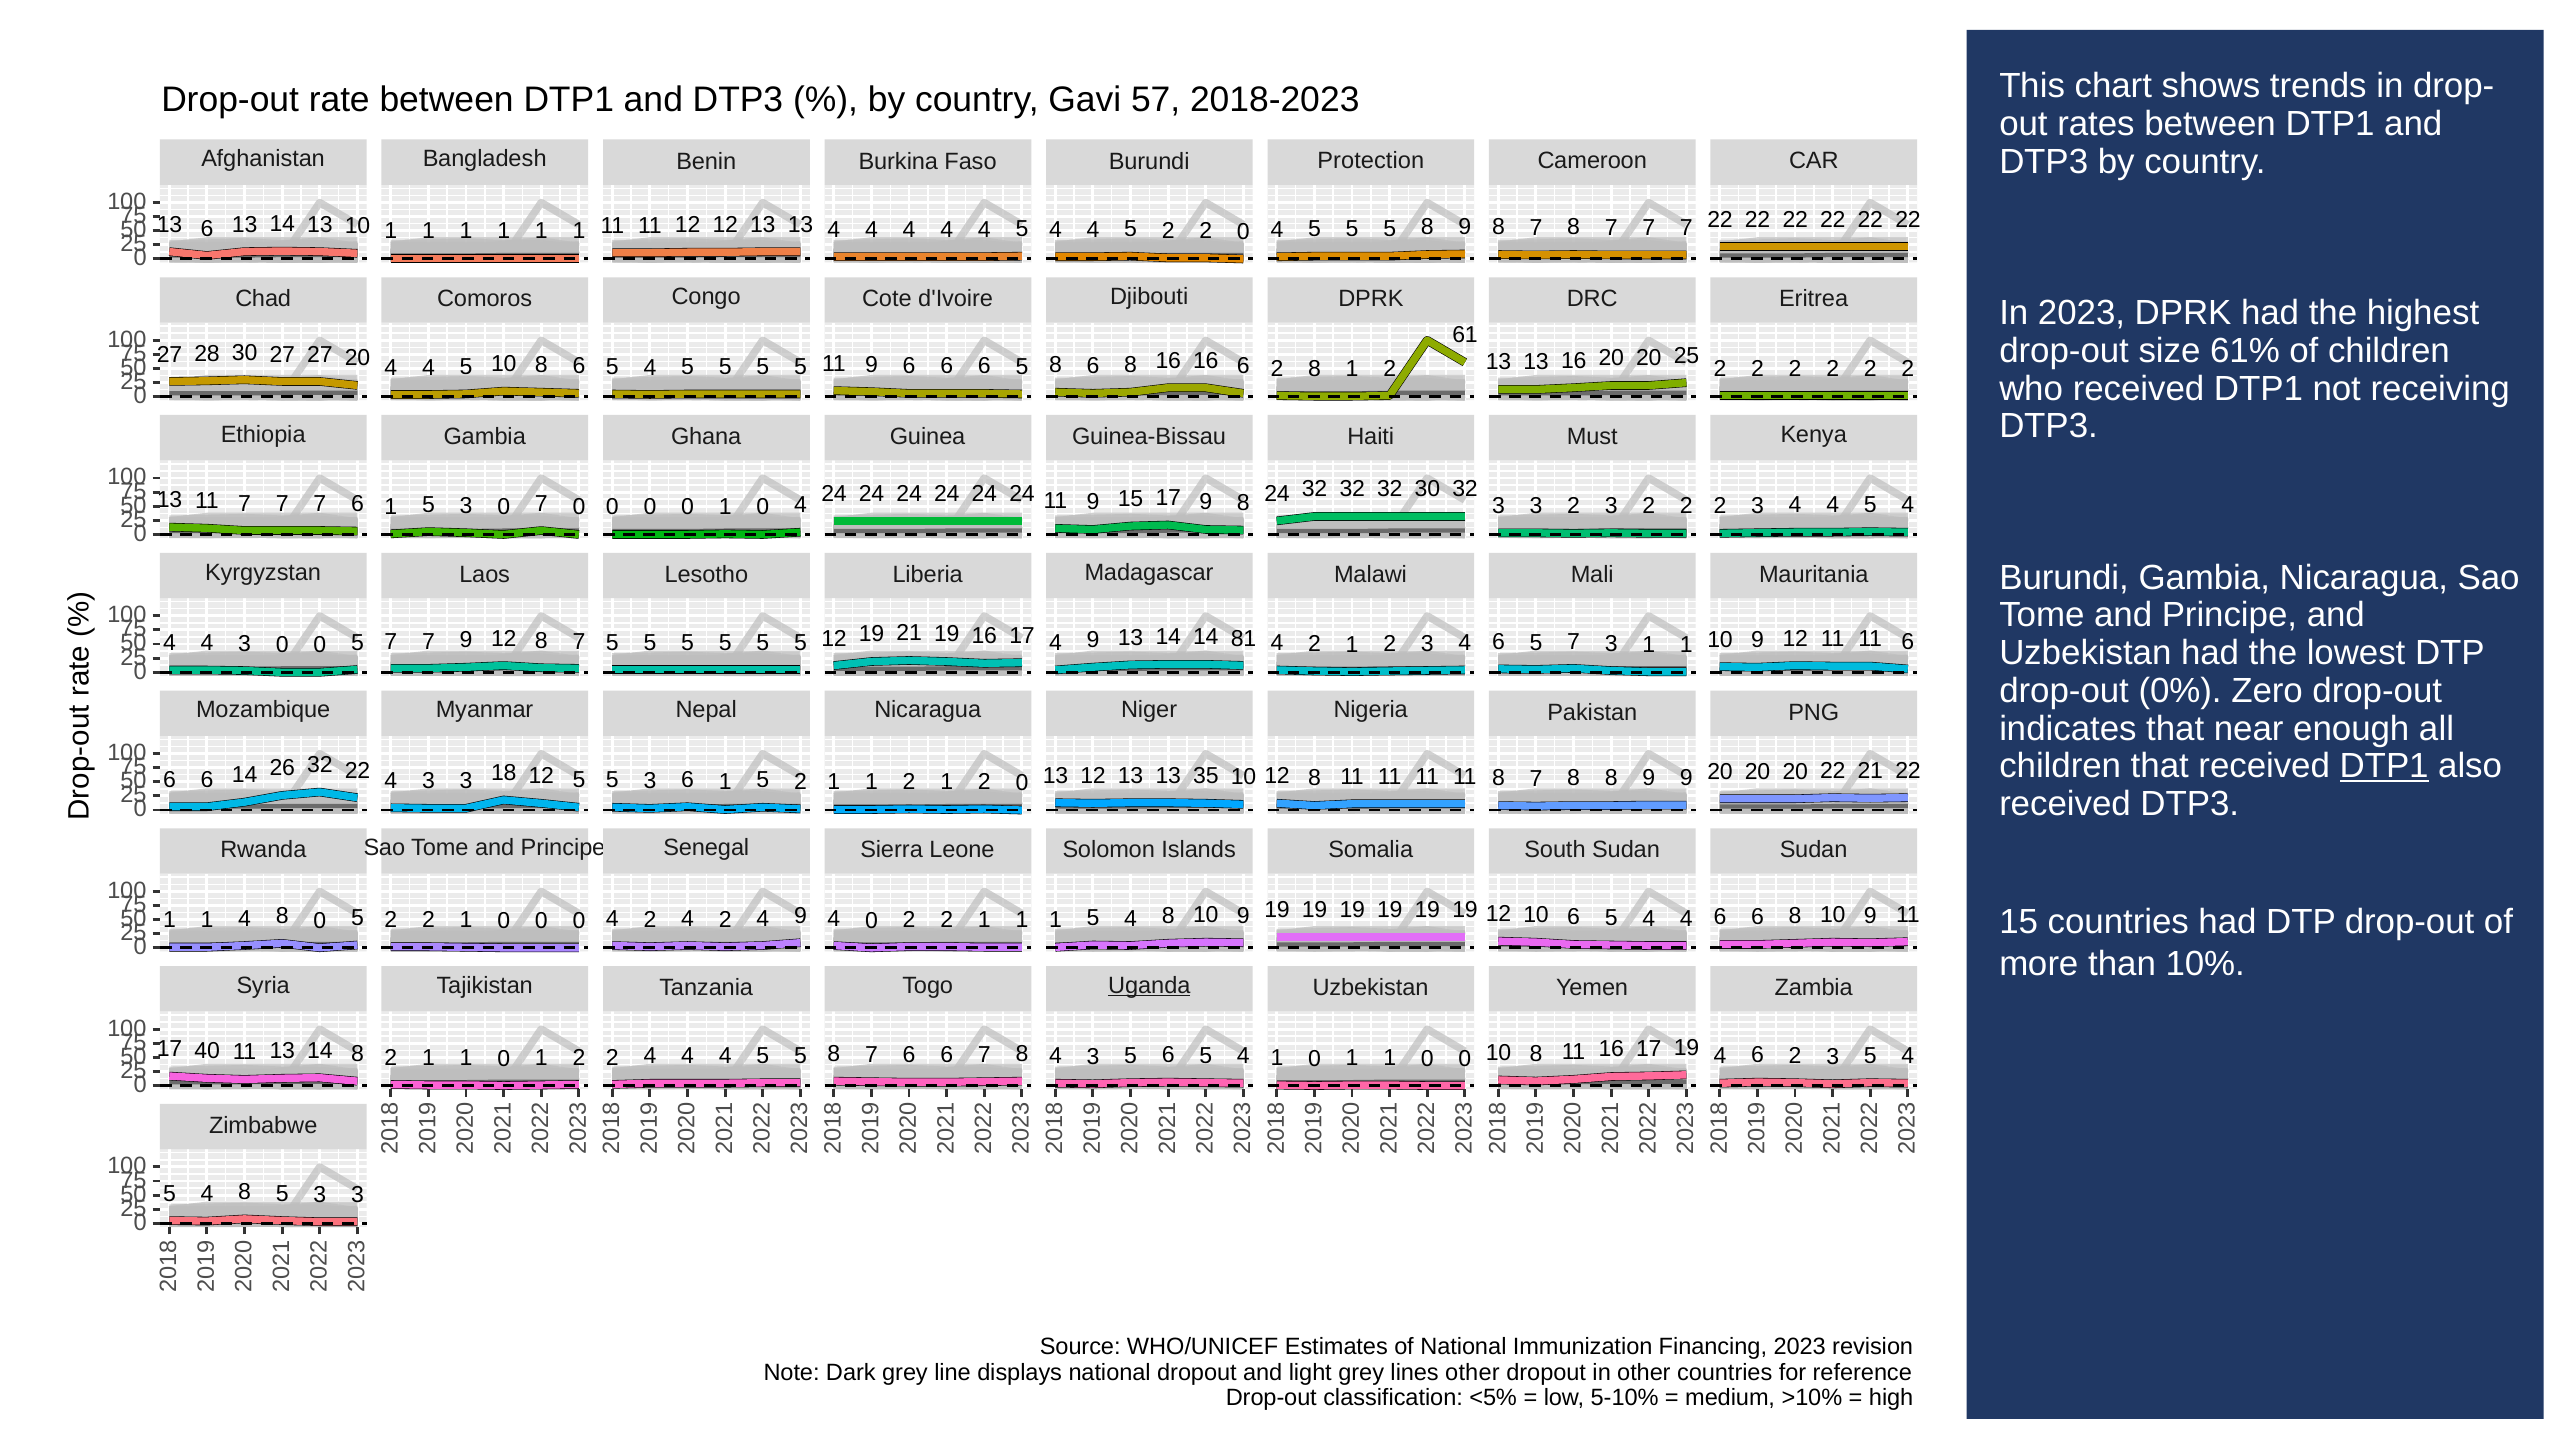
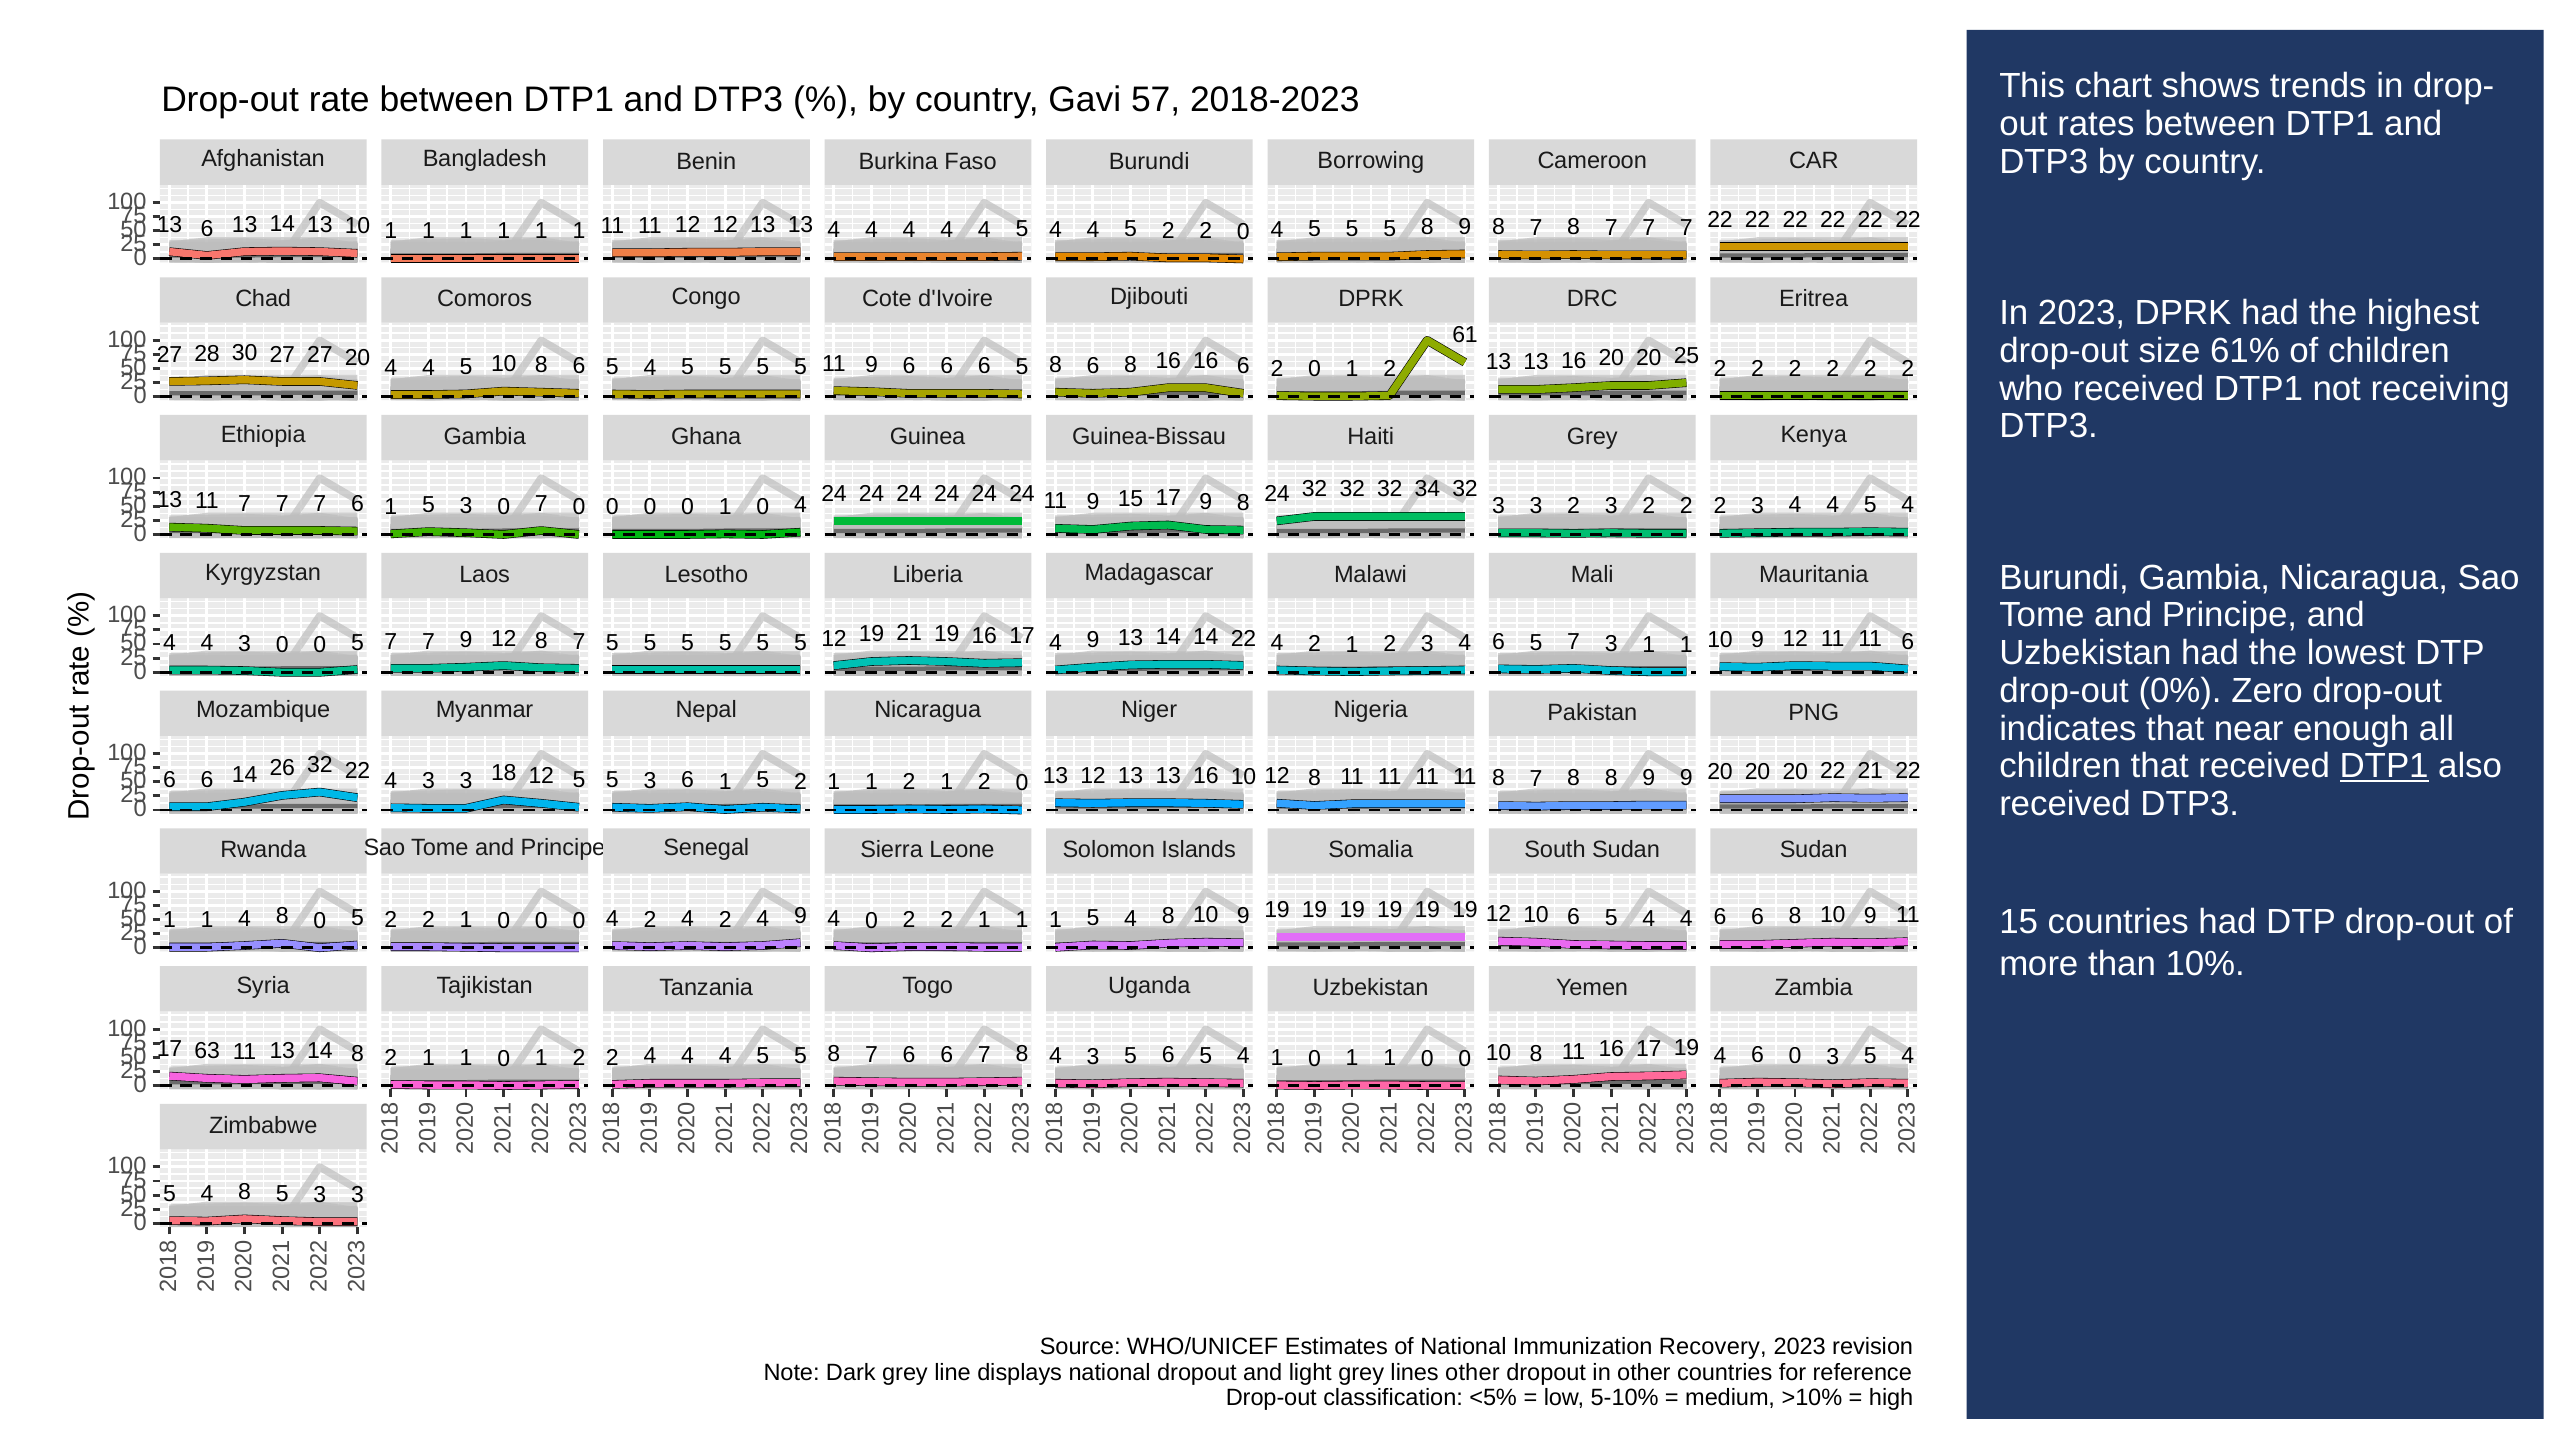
Protection: Protection -> Borrowing
8 at (1315, 369): 8 -> 0
Haiti Must: Must -> Grey
32 30: 30 -> 34
14 81: 81 -> 22
12 13 13 35: 35 -> 16
Uganda underline: present -> none
40: 40 -> 63
6 2: 2 -> 0
Financing: Financing -> Recovery
